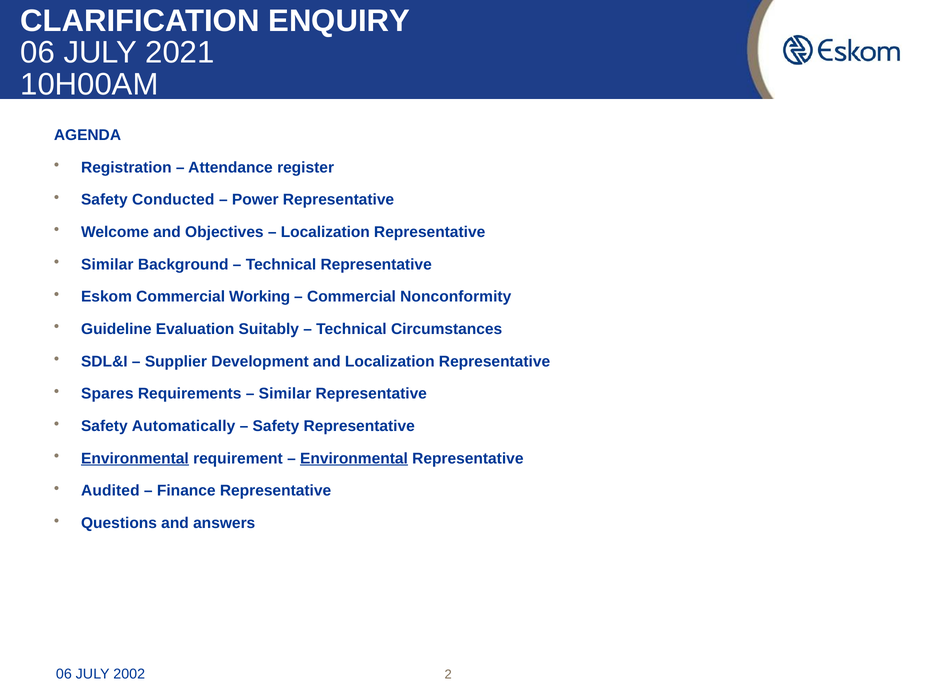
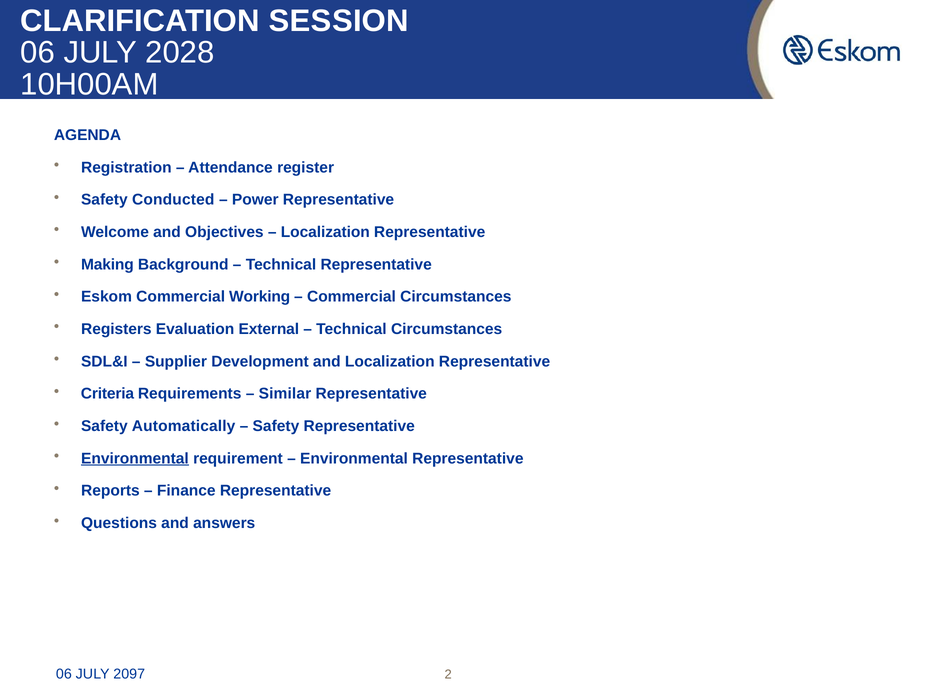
ENQUIRY: ENQUIRY -> SESSION
2021: 2021 -> 2028
Similar at (107, 264): Similar -> Making
Commercial Nonconformity: Nonconformity -> Circumstances
Guideline: Guideline -> Registers
Suitably: Suitably -> External
Spares: Spares -> Criteria
Environmental at (354, 458) underline: present -> none
Audited: Audited -> Reports
2002: 2002 -> 2097
